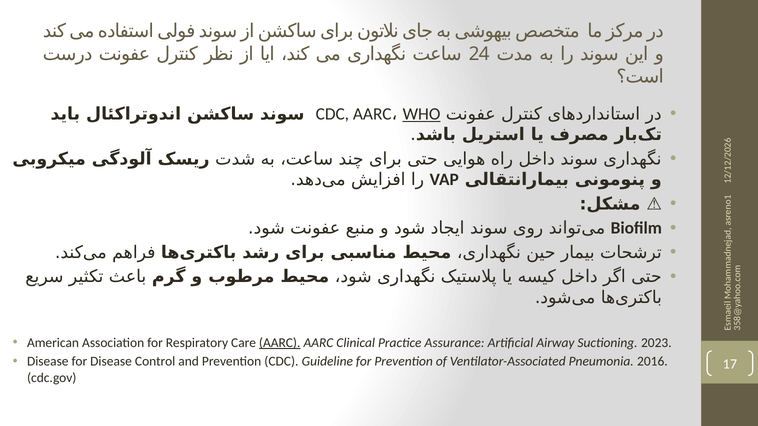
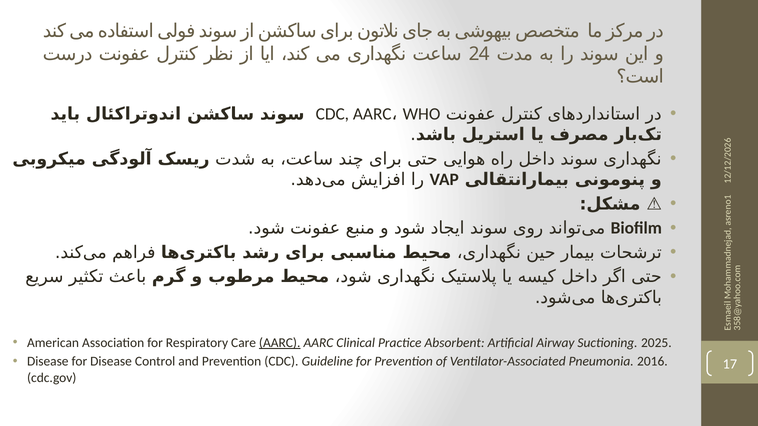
WHO underline: present -> none
Assurance: Assurance -> Absorbent
2023: 2023 -> 2025
